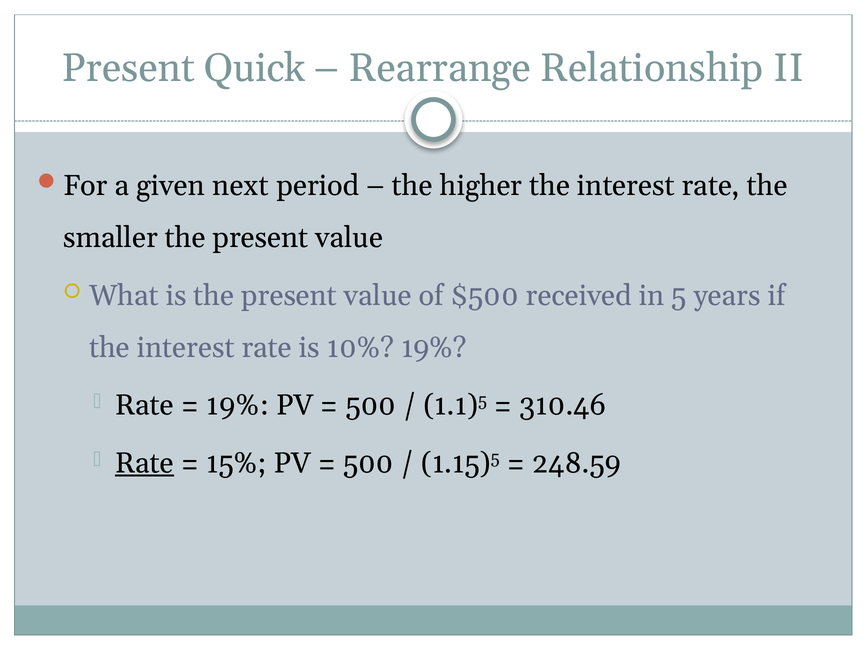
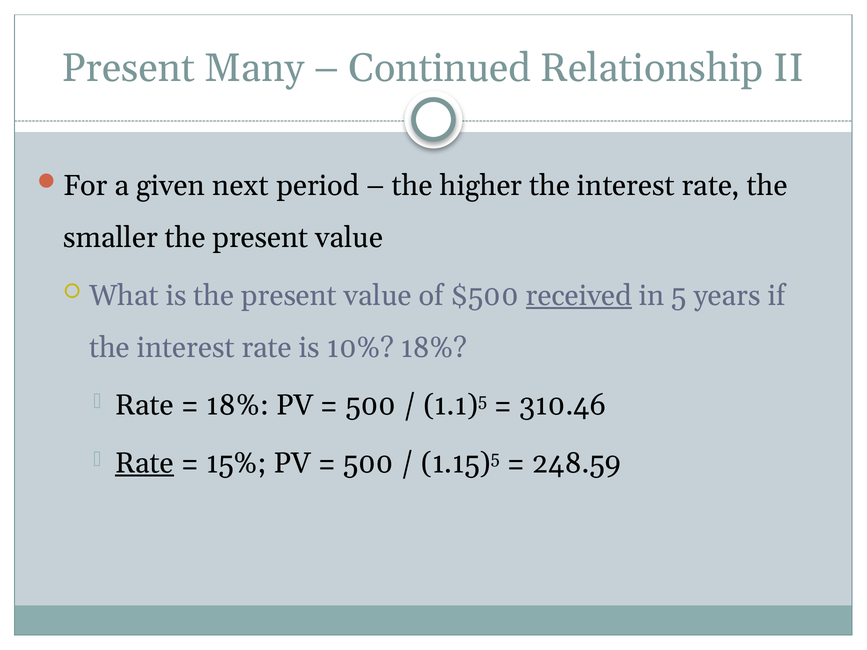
Quick: Quick -> Many
Rearrange: Rearrange -> Continued
received underline: none -> present
10% 19%: 19% -> 18%
19% at (238, 405): 19% -> 18%
